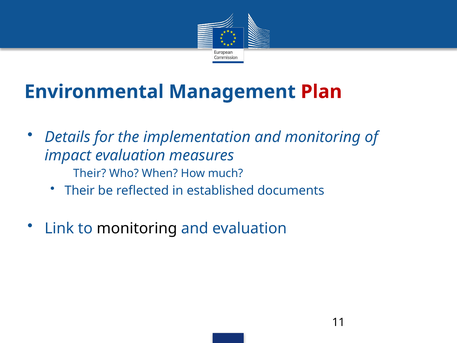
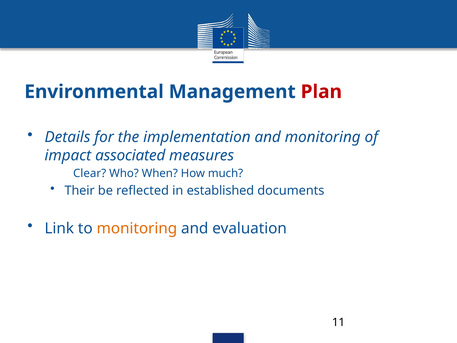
impact evaluation: evaluation -> associated
Their at (90, 173): Their -> Clear
monitoring at (137, 228) colour: black -> orange
